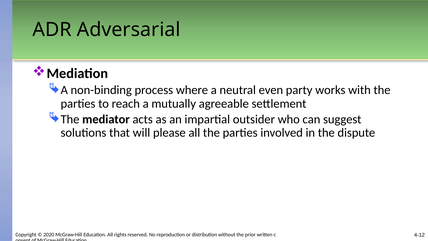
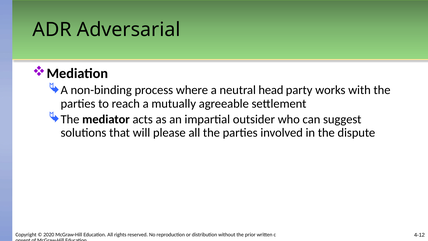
even: even -> head
